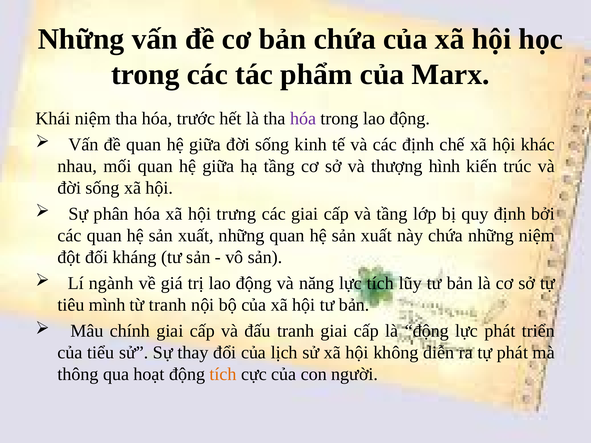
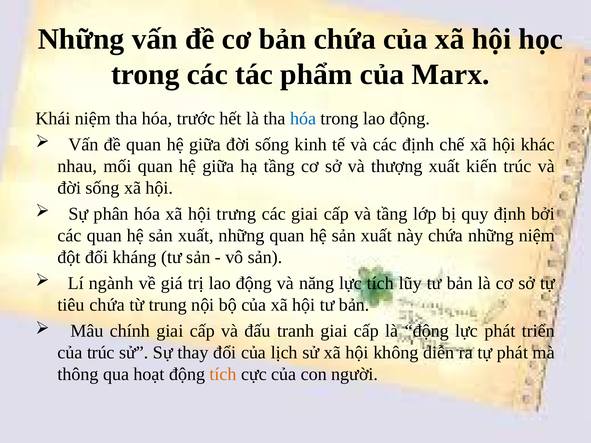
hóa at (303, 118) colour: purple -> blue
thượng hình: hình -> xuất
tiêu mình: mình -> chứa
từ tranh: tranh -> trung
của tiểu: tiểu -> trúc
